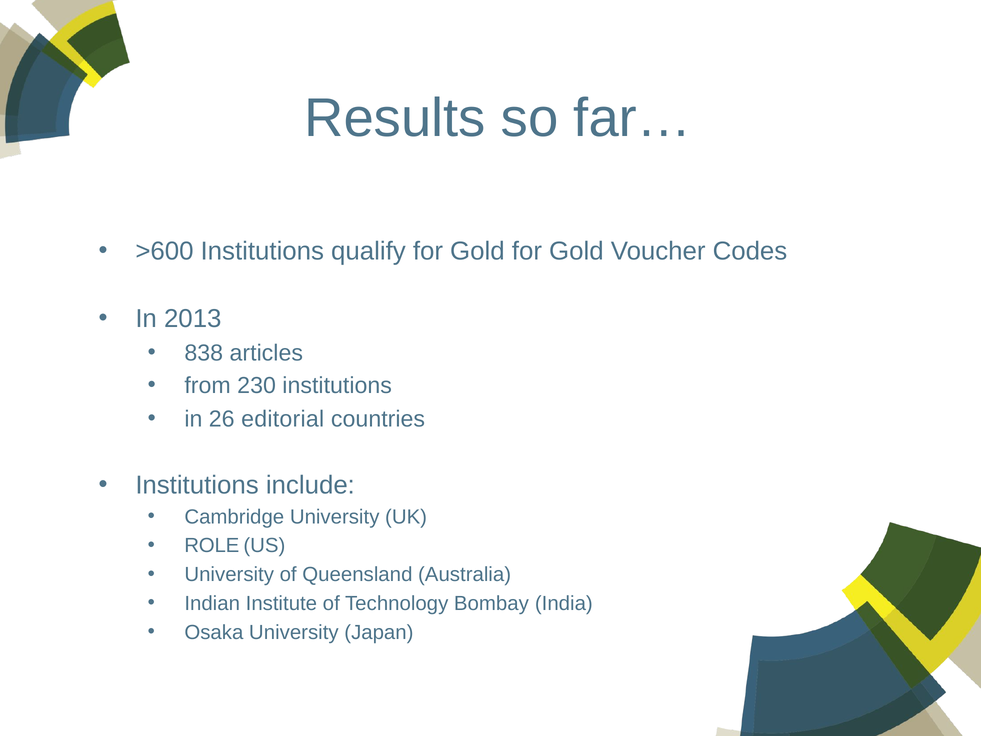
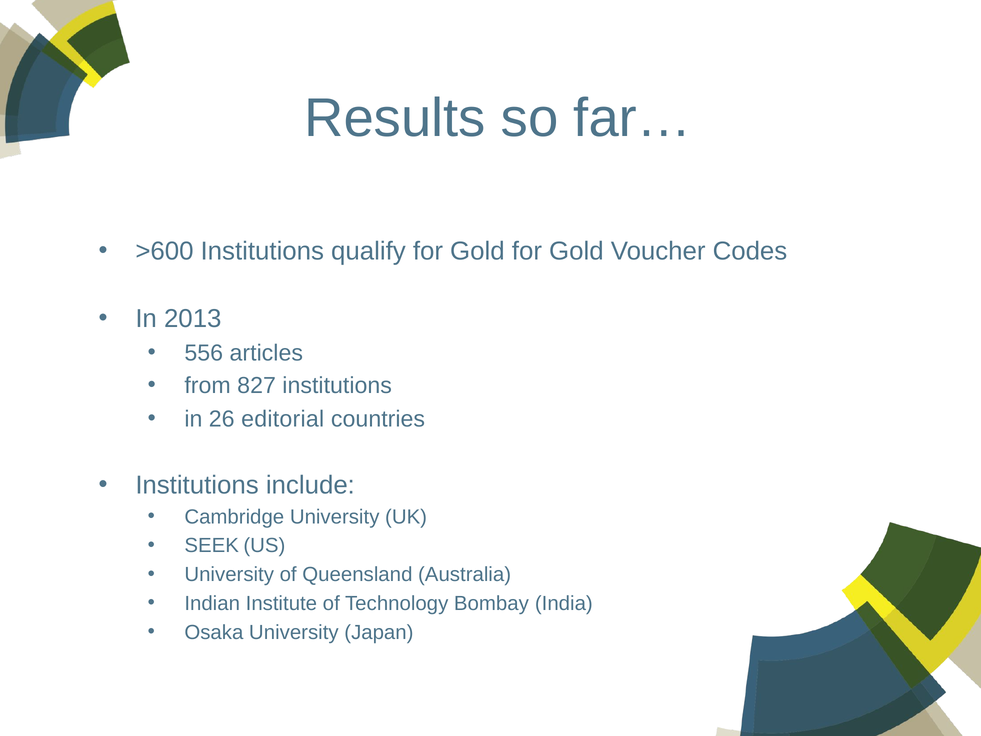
838: 838 -> 556
230: 230 -> 827
ROLE: ROLE -> SEEK
